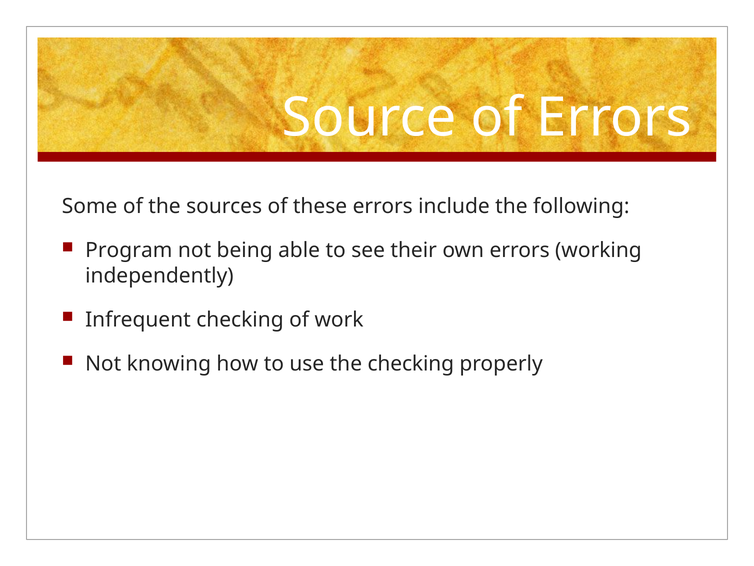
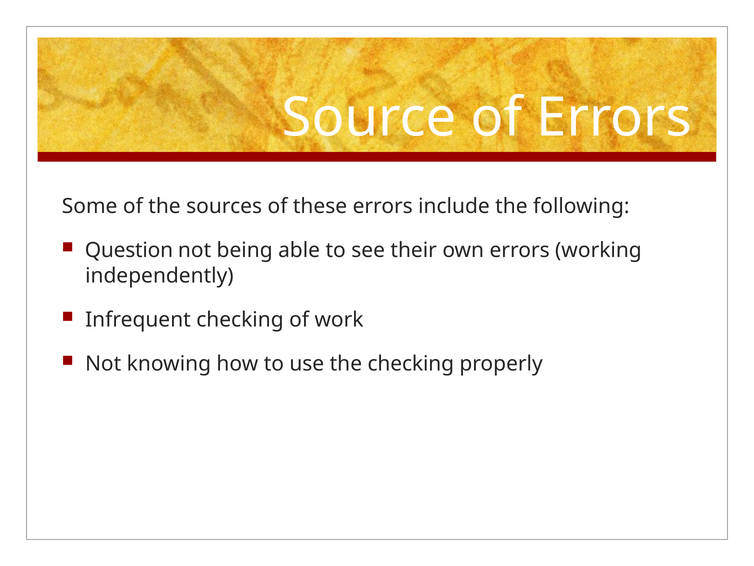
Program: Program -> Question
